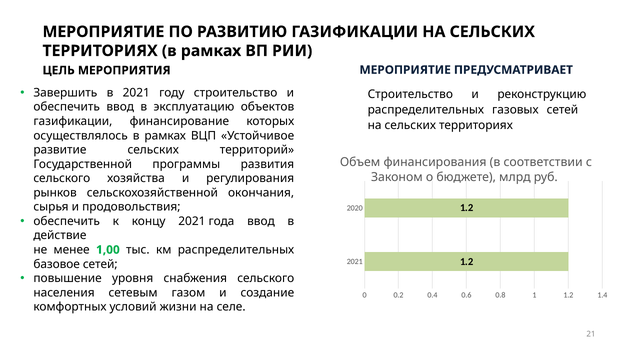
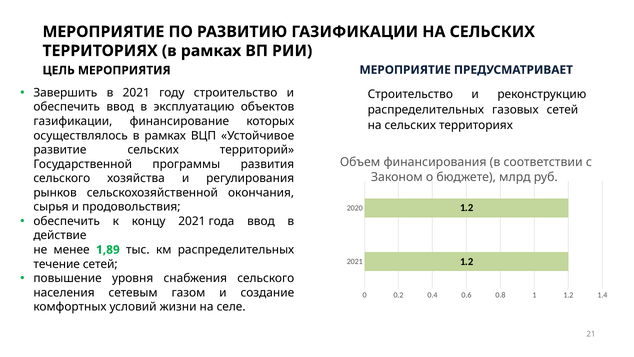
1,00: 1,00 -> 1,89
базовое: базовое -> течение
